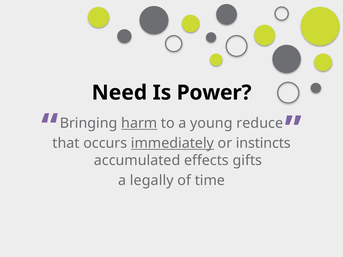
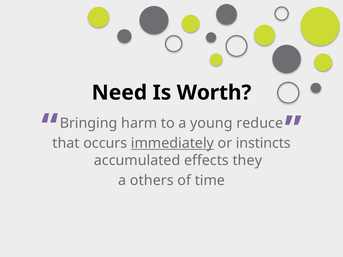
Power: Power -> Worth
harm underline: present -> none
gifts: gifts -> they
legally: legally -> others
